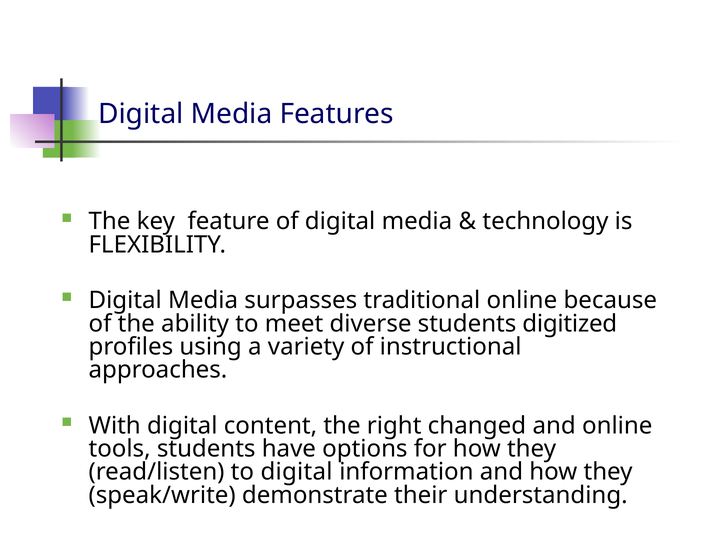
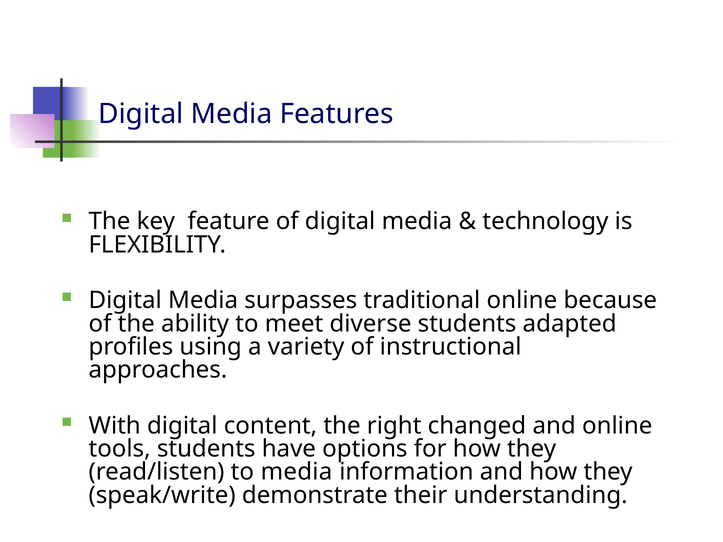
digitized: digitized -> adapted
to digital: digital -> media
